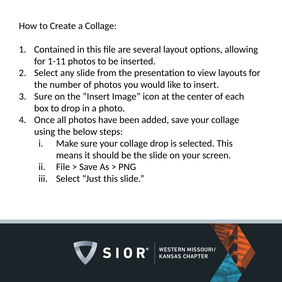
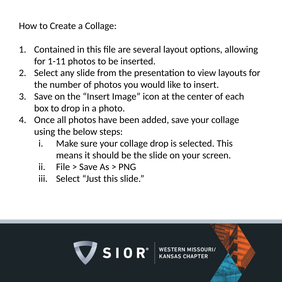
Sure at (43, 96): Sure -> Save
